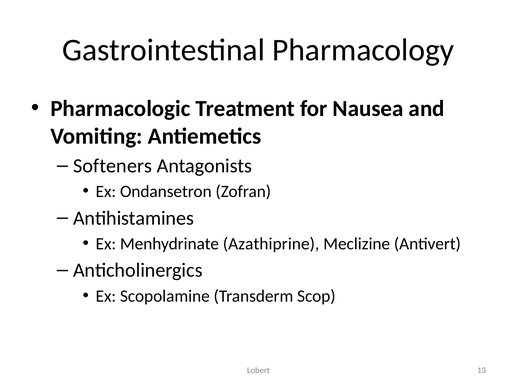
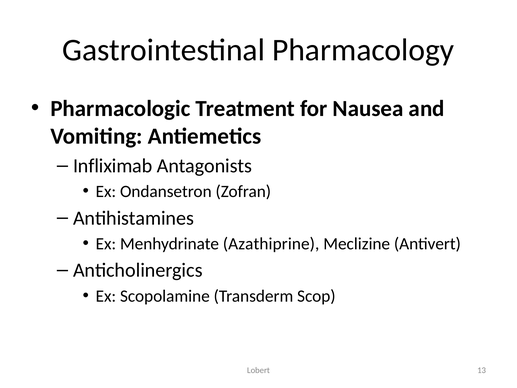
Softeners: Softeners -> Infliximab
